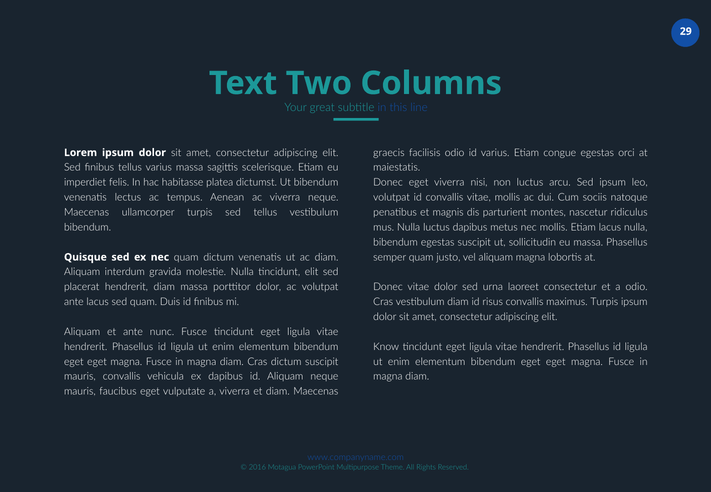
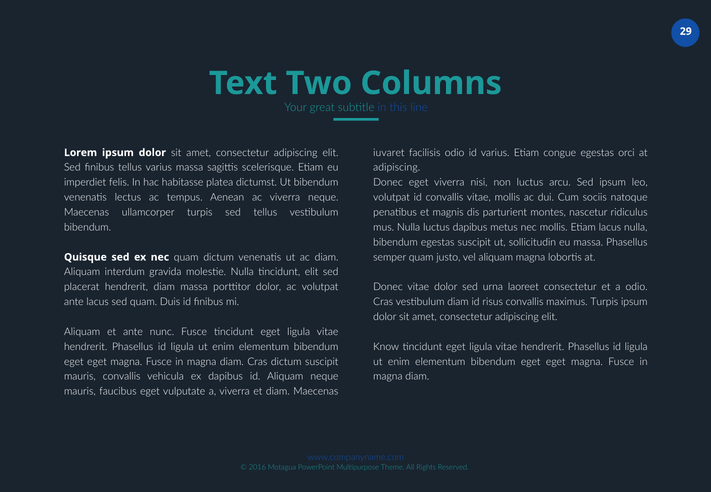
graecis: graecis -> iuvaret
maiestatis at (397, 168): maiestatis -> adipiscing
